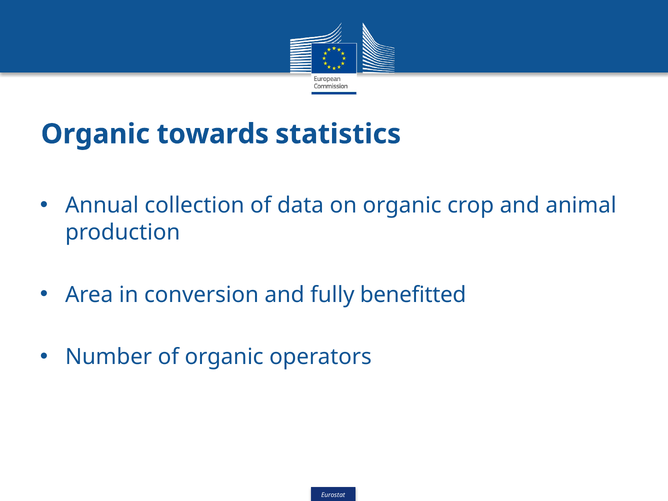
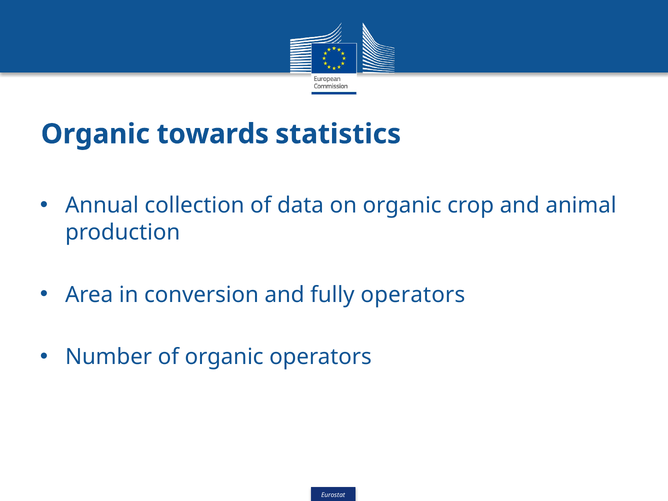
fully benefitted: benefitted -> operators
